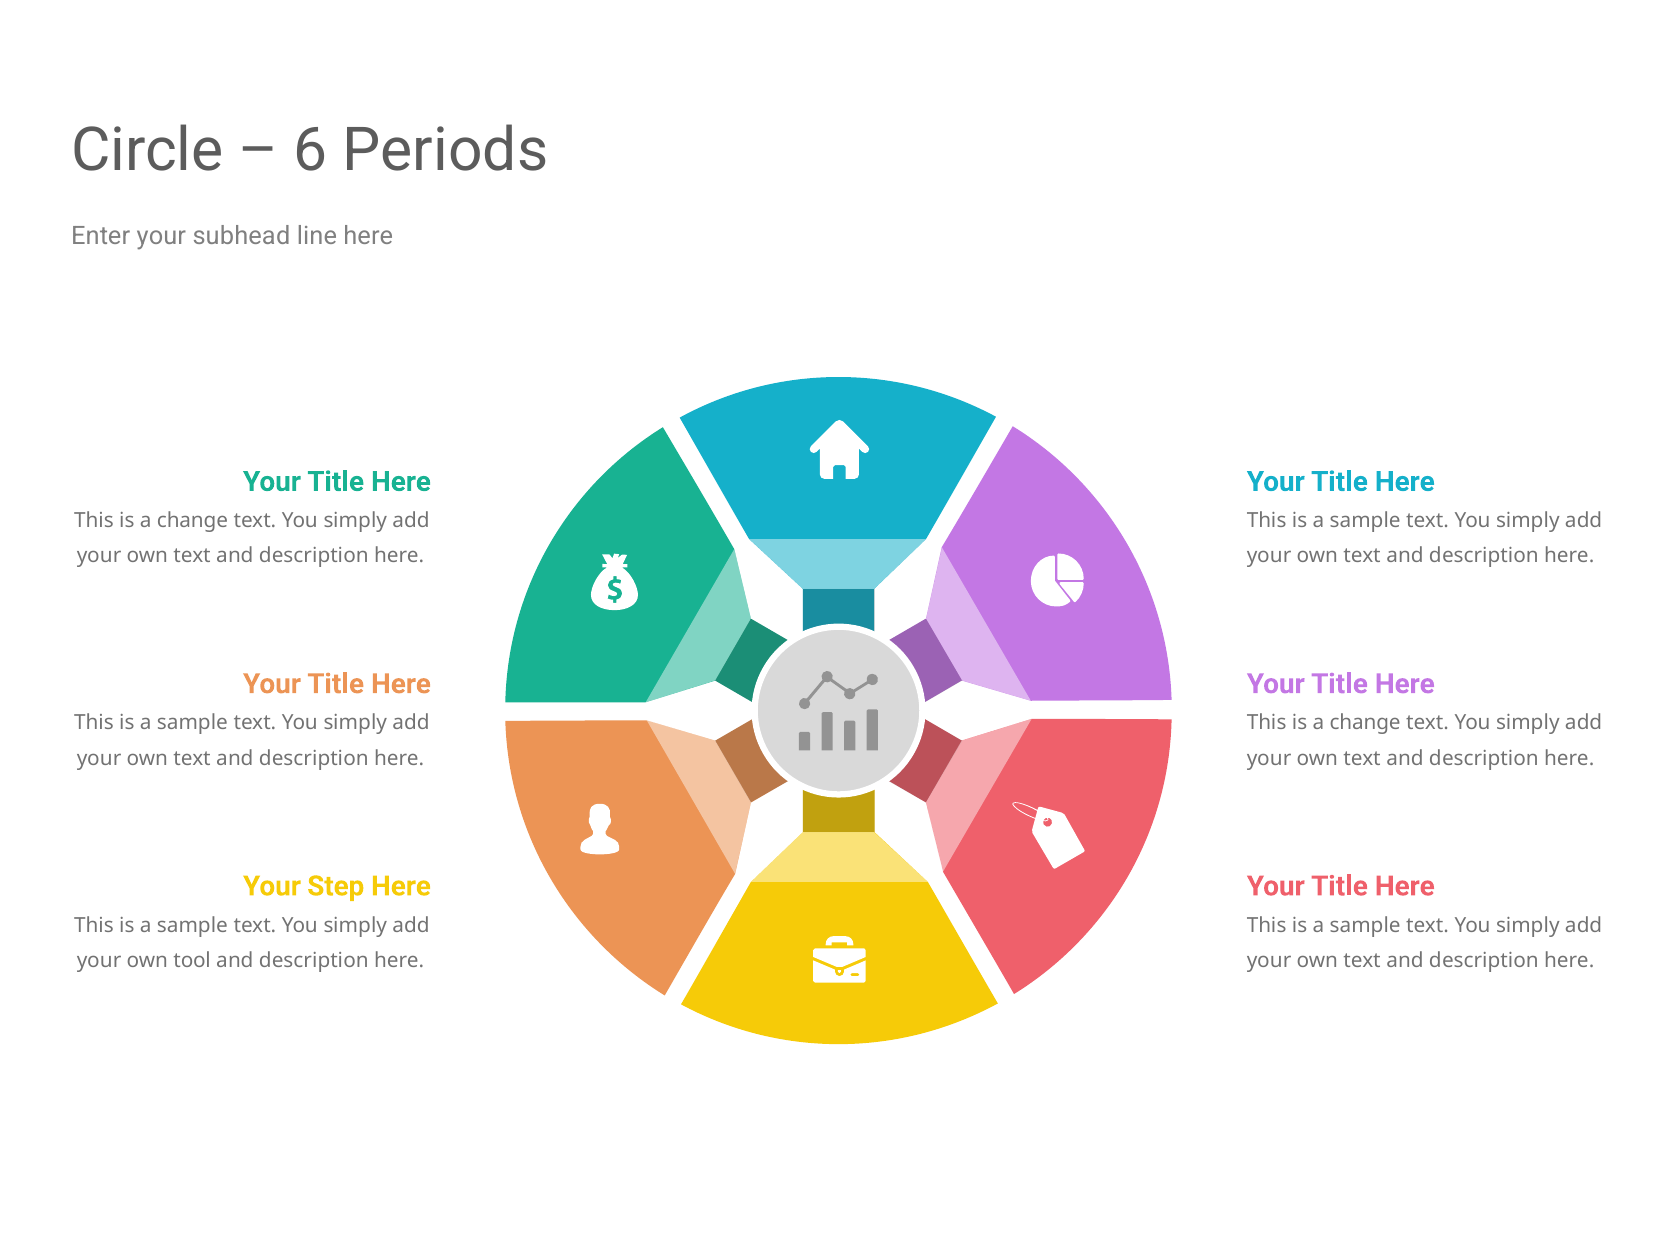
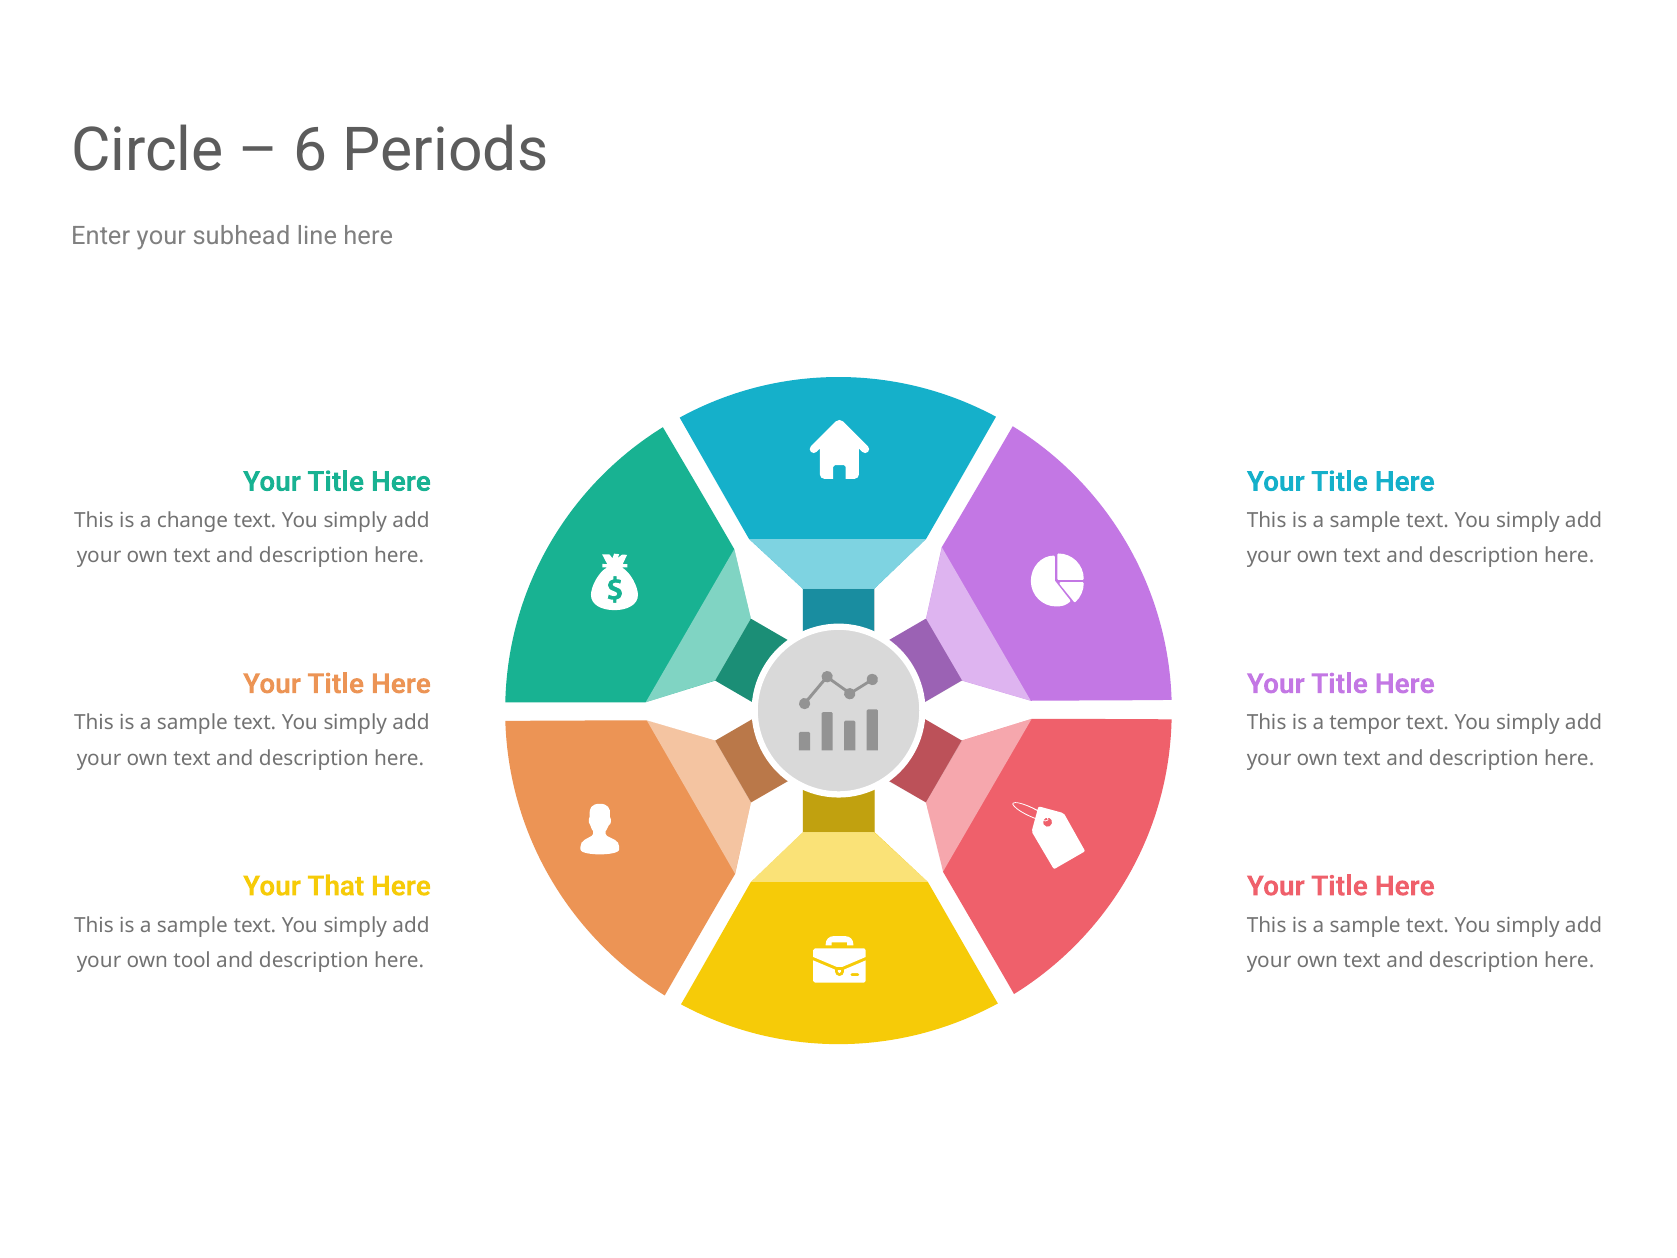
change at (1365, 723): change -> tempor
Step: Step -> That
